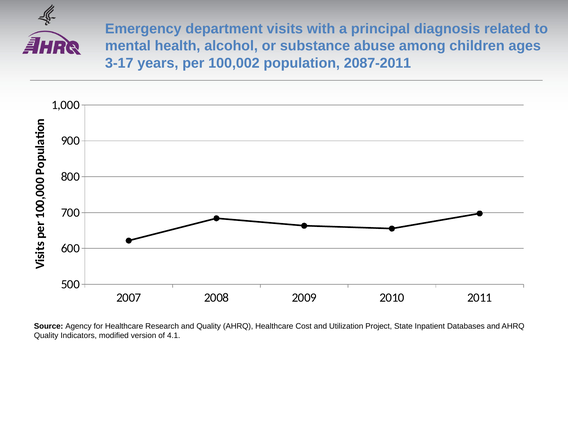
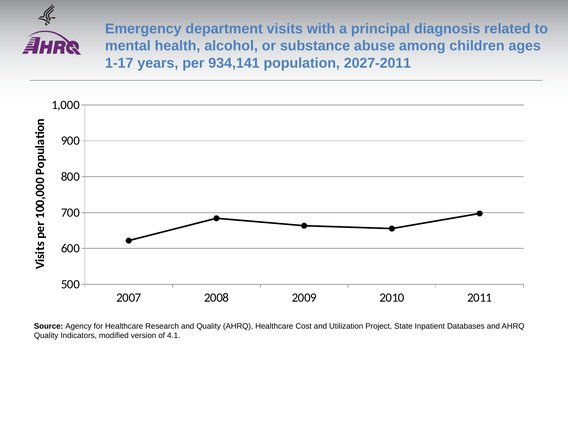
3-17: 3-17 -> 1-17
100,002: 100,002 -> 934,141
2087-2011: 2087-2011 -> 2027-2011
